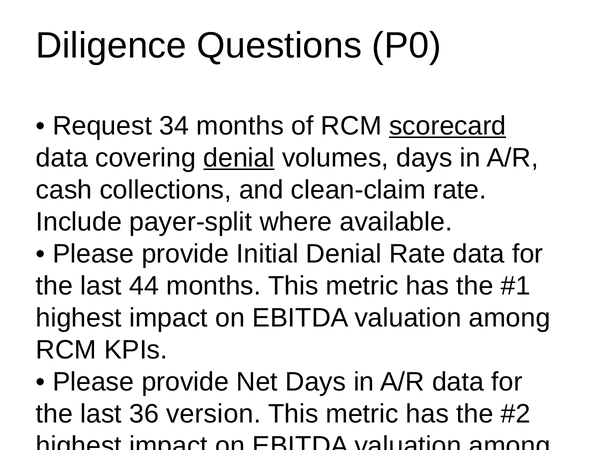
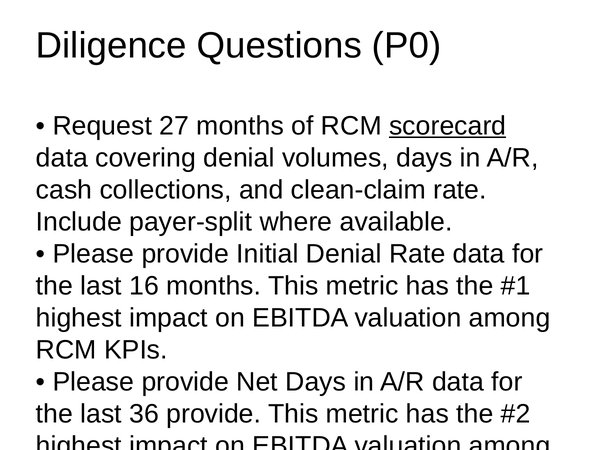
34: 34 -> 27
denial at (239, 158) underline: present -> none
44: 44 -> 16
36 version: version -> provide
